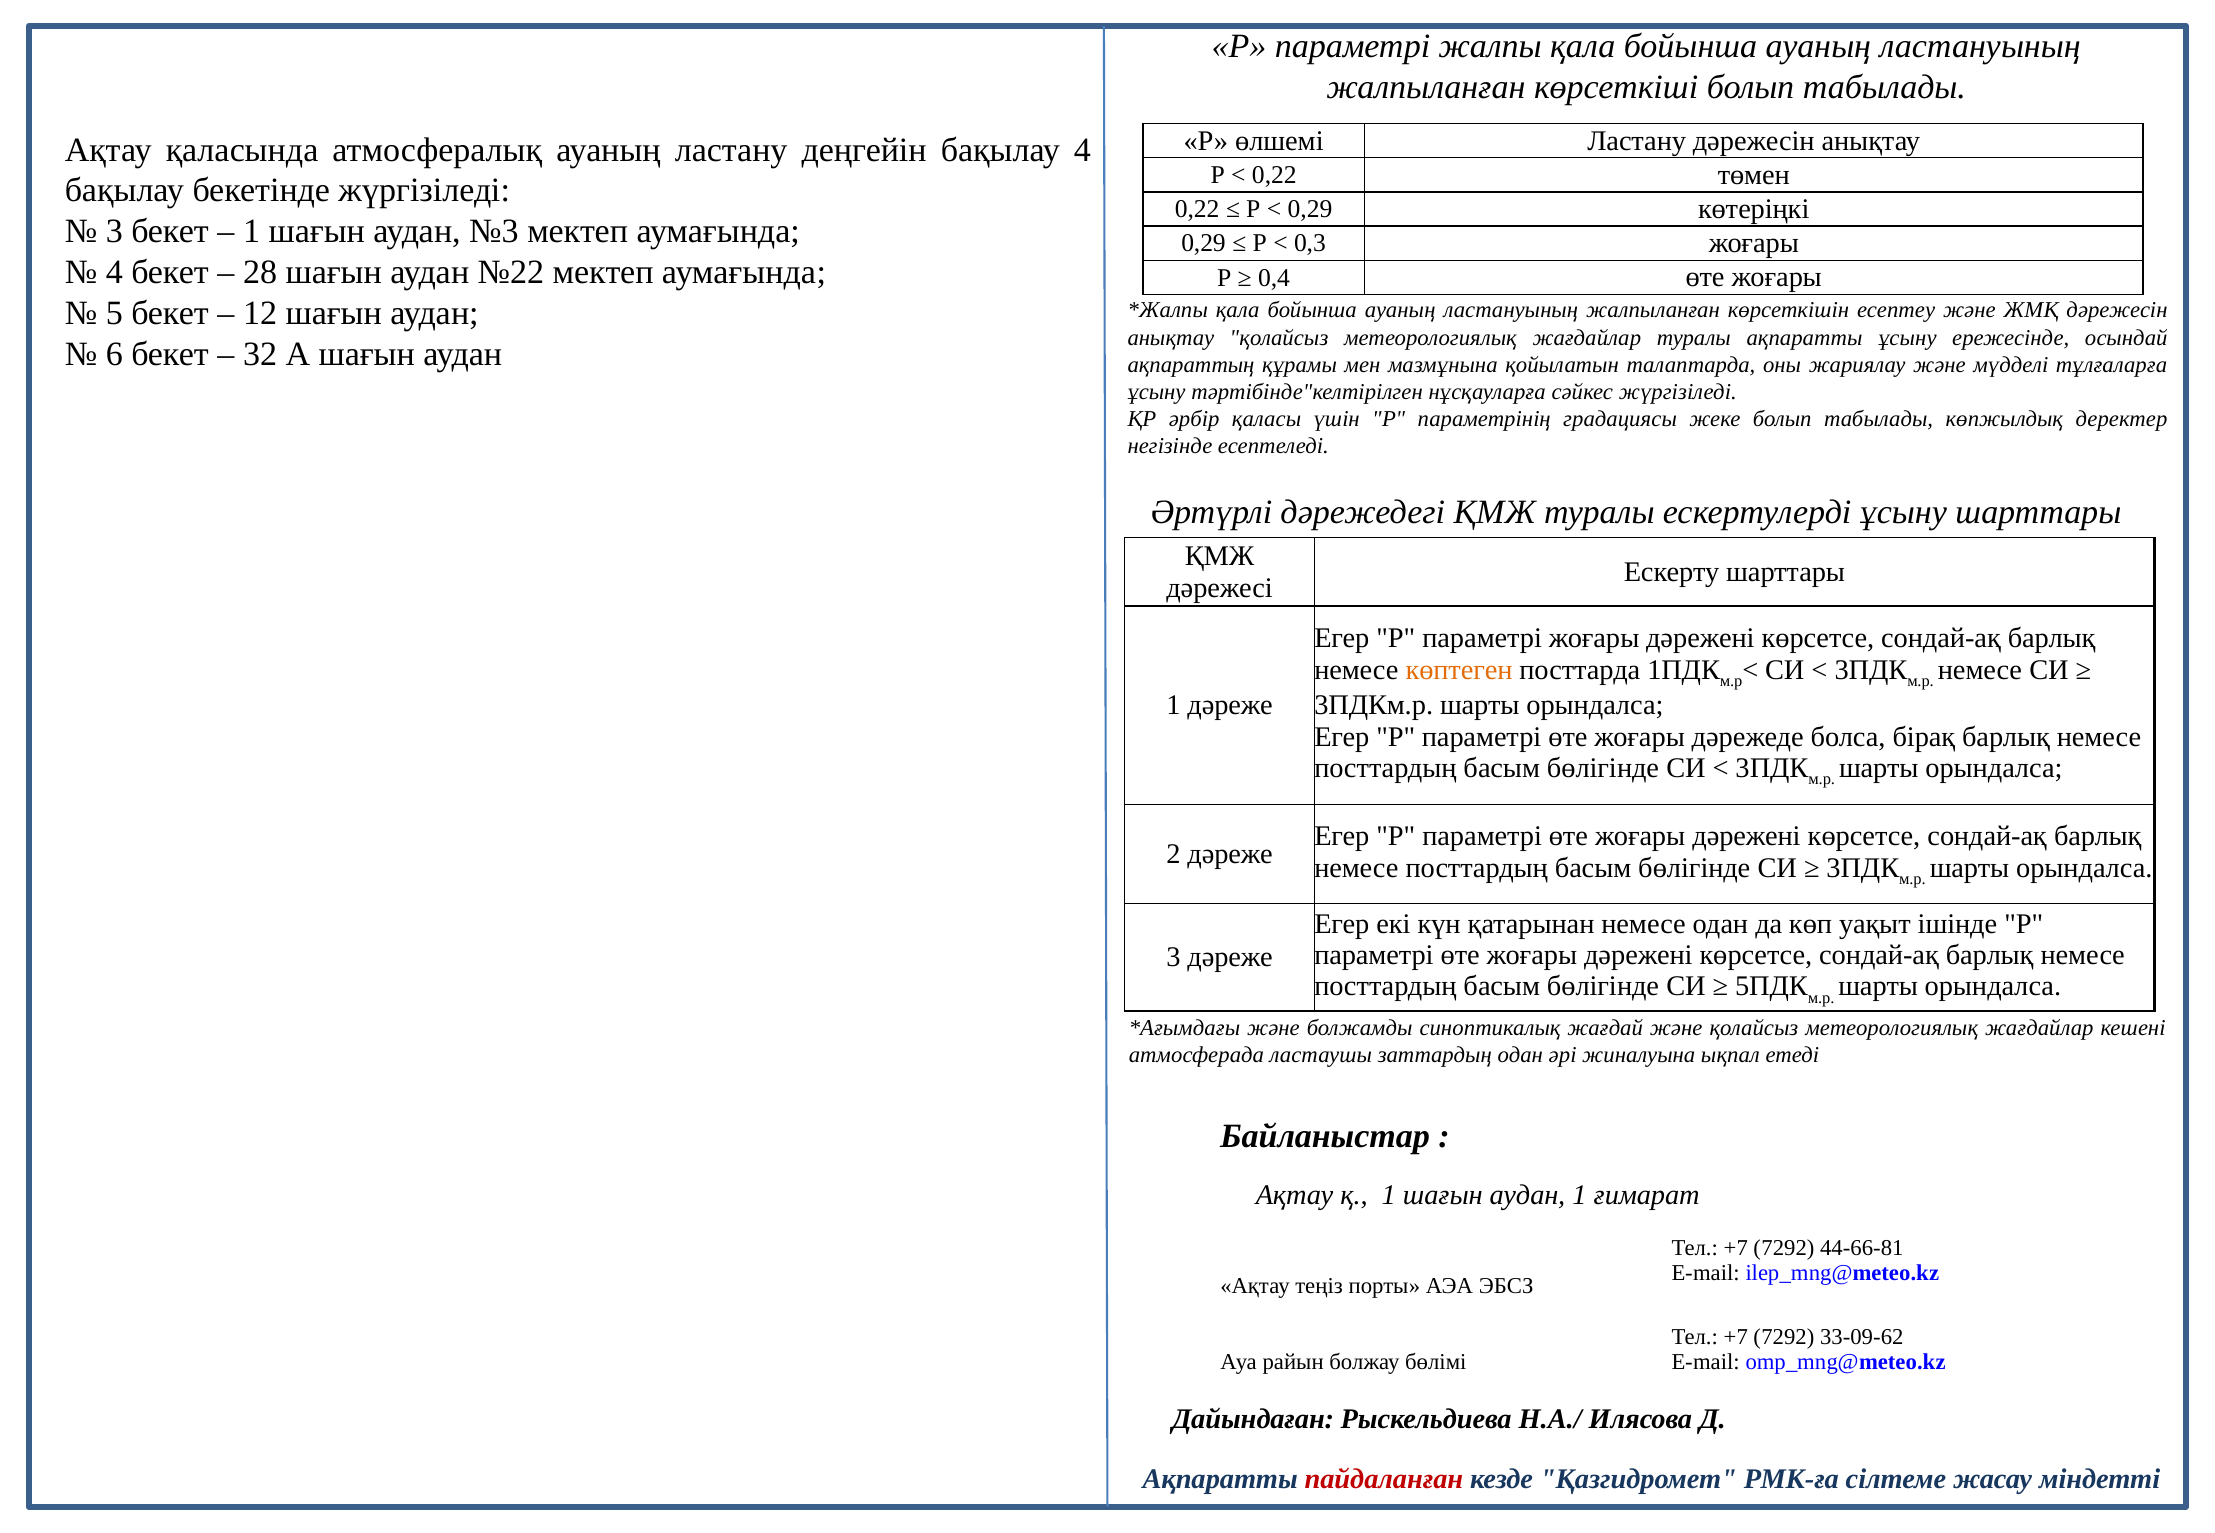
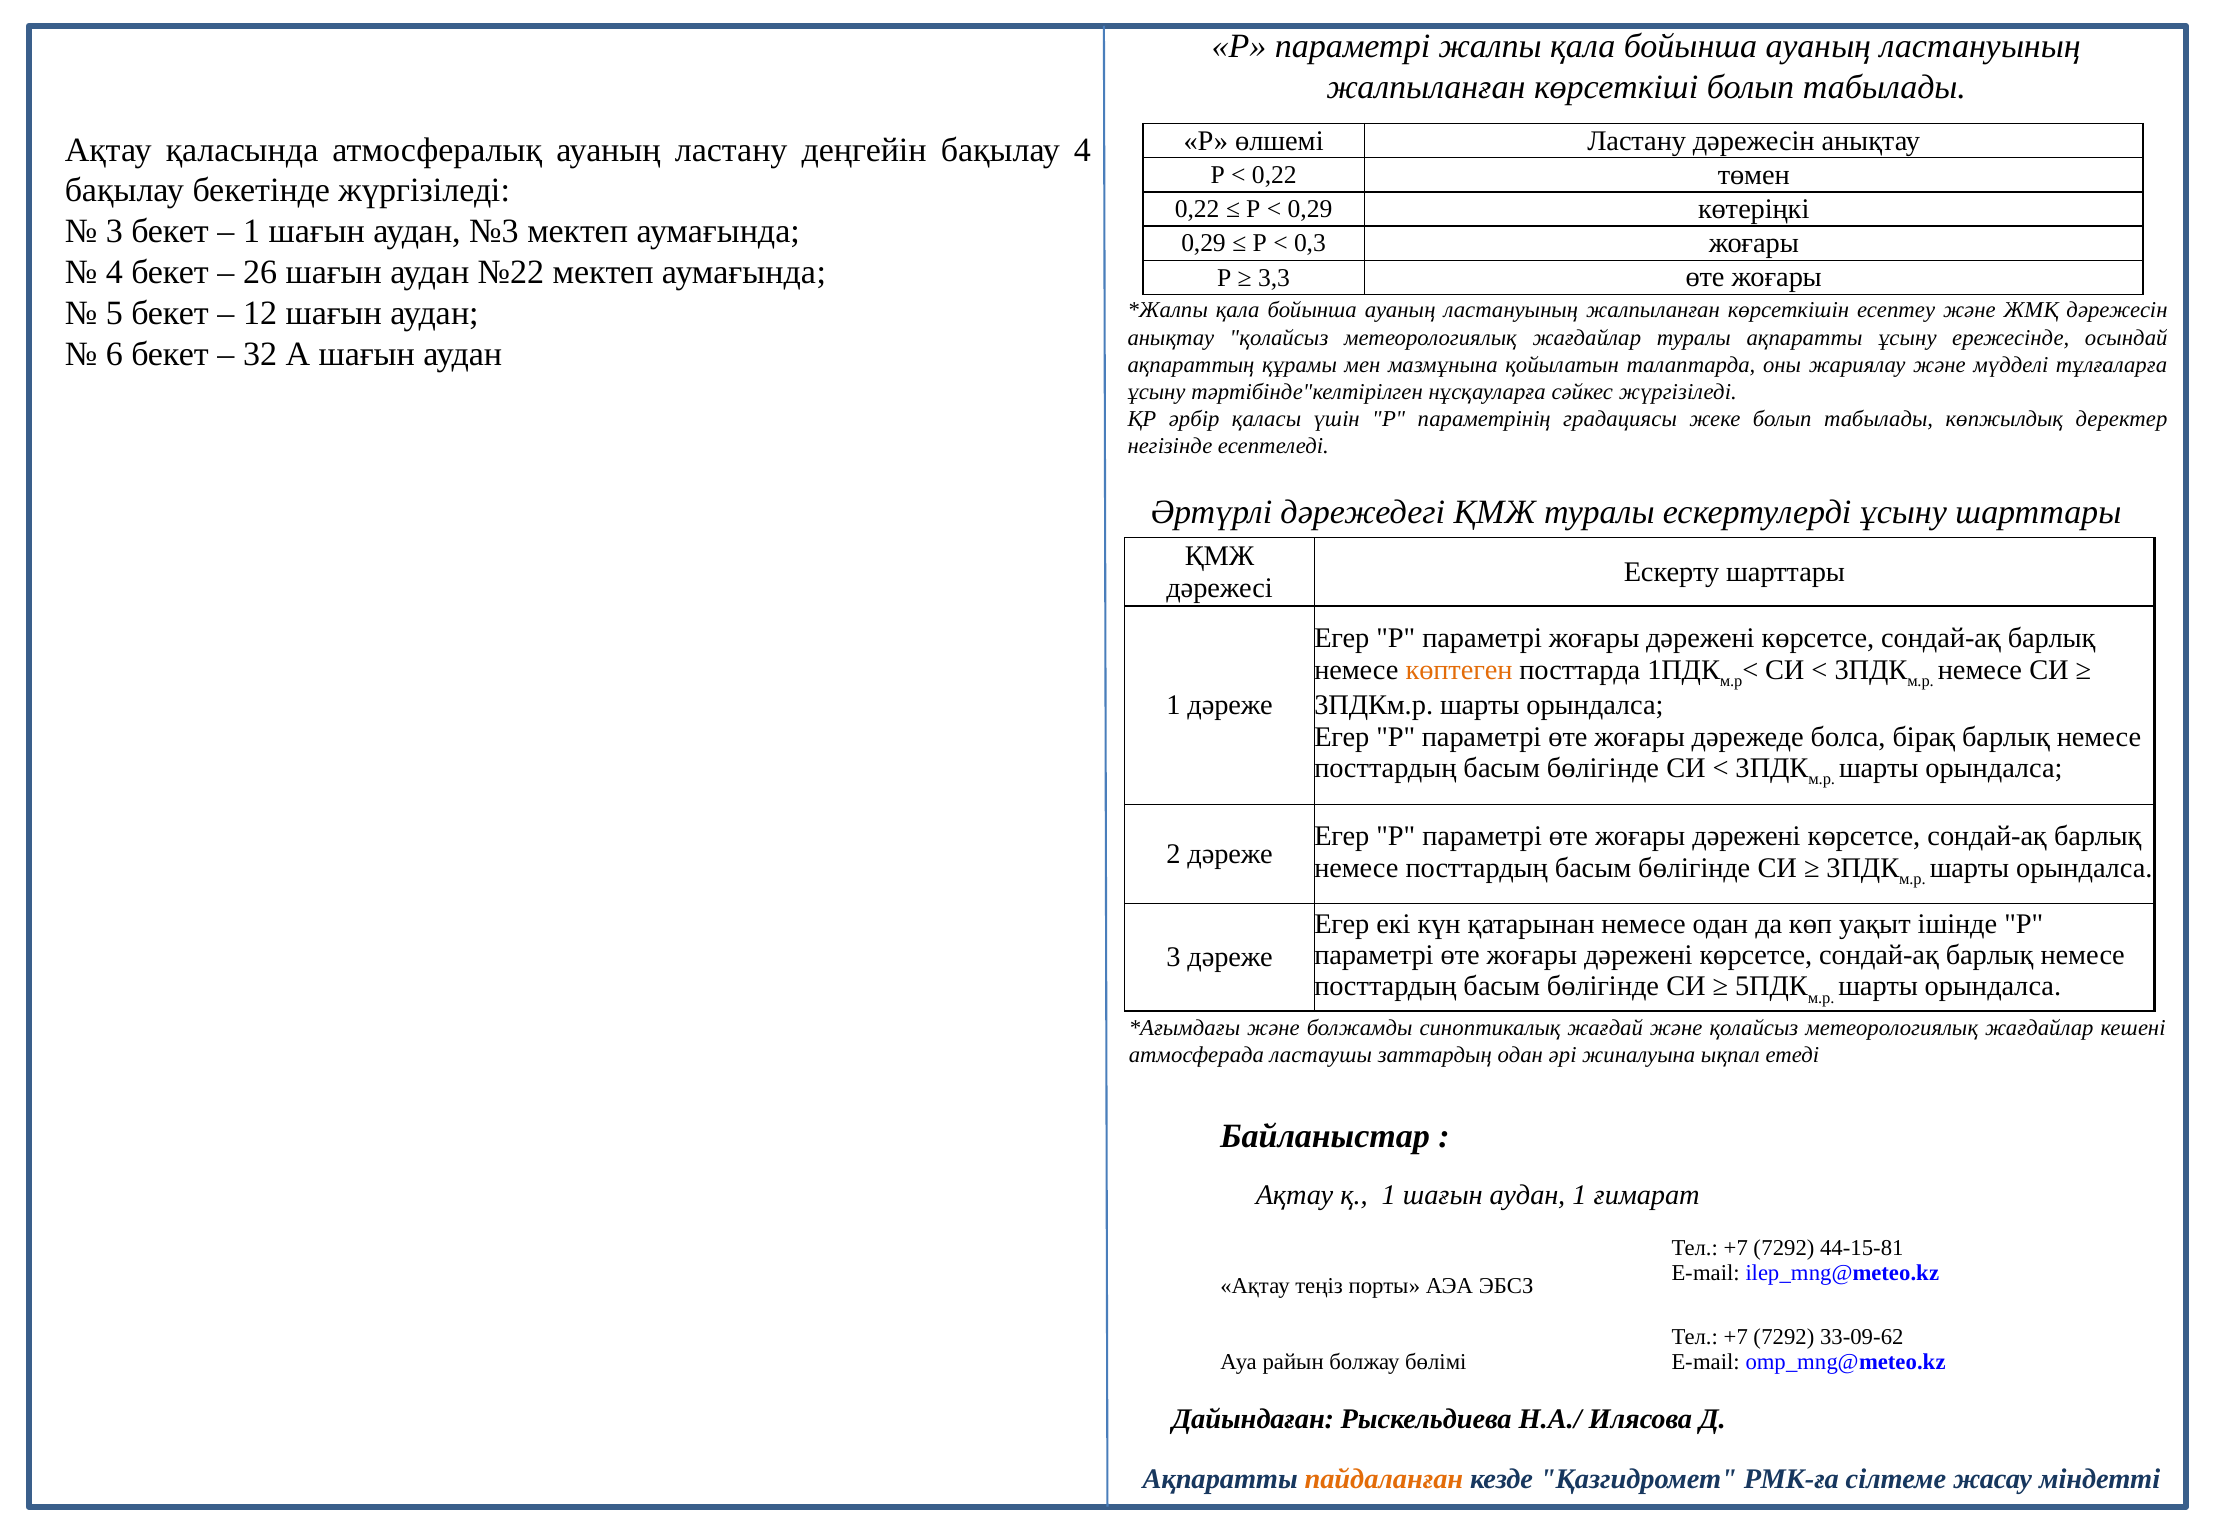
28: 28 -> 26
0,4: 0,4 -> 3,3
44-66-81: 44-66-81 -> 44-15-81
пайдаланған colour: red -> orange
